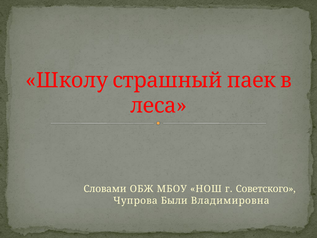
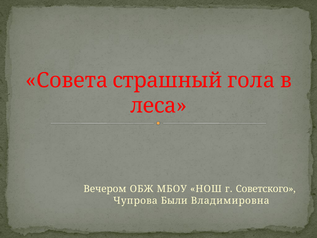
Школу: Школу -> Совета
паек: паек -> гола
Словами: Словами -> Вечером
